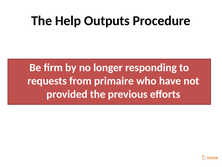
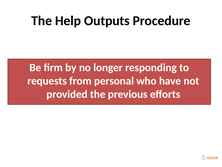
primaire: primaire -> personal
